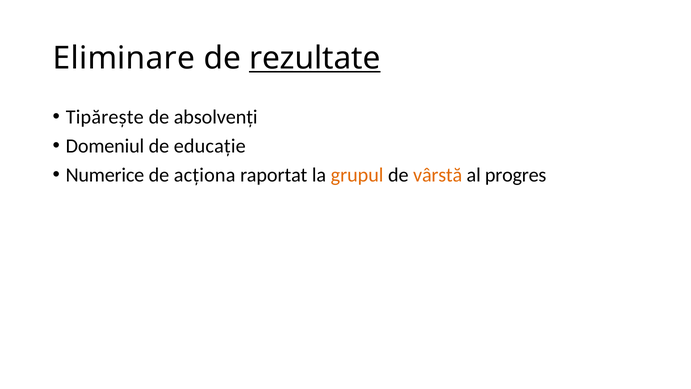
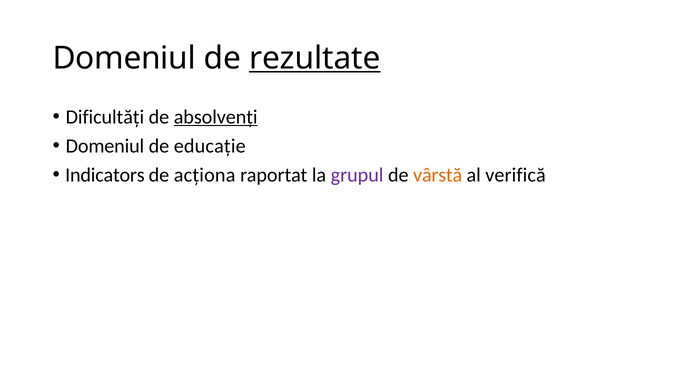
Eliminare at (124, 58): Eliminare -> Domeniul
Tipărește: Tipărește -> Dificultăți
absolvenți underline: none -> present
Numerice: Numerice -> Indicators
grupul colour: orange -> purple
progres: progres -> verifică
